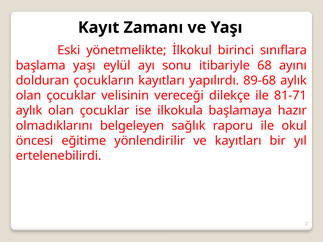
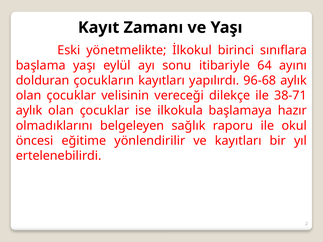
68: 68 -> 64
89-68: 89-68 -> 96-68
81-71: 81-71 -> 38-71
